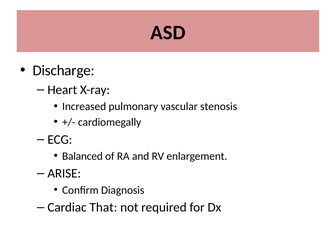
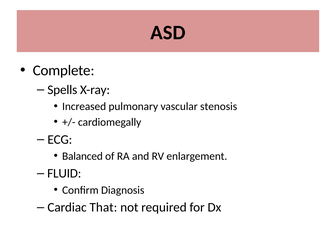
Discharge: Discharge -> Complete
Heart: Heart -> Spells
ARISE: ARISE -> FLUID
